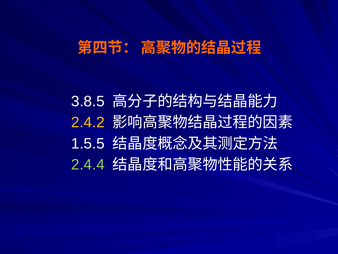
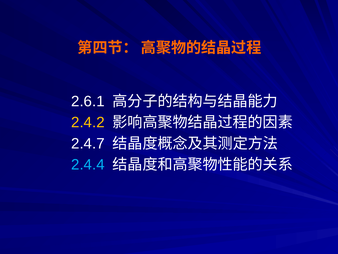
3.8.5: 3.8.5 -> 2.6.1
1.5.5: 1.5.5 -> 2.4.7
2.4.4 colour: light green -> light blue
